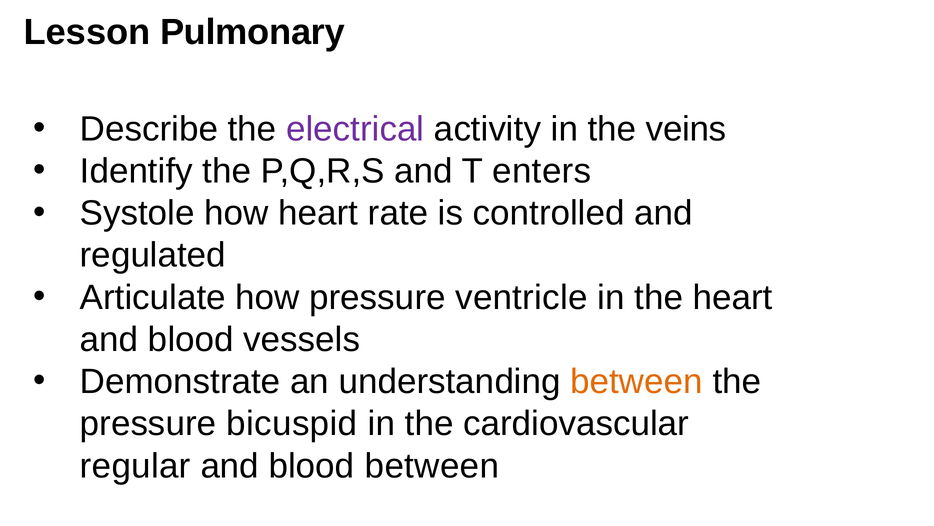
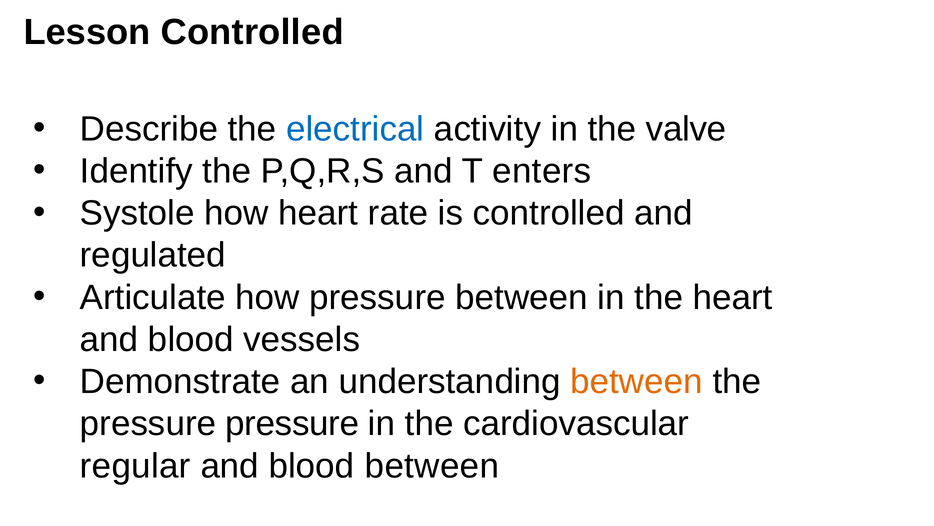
Lesson Pulmonary: Pulmonary -> Controlled
electrical colour: purple -> blue
veins: veins -> valve
pressure ventricle: ventricle -> between
pressure bicuspid: bicuspid -> pressure
